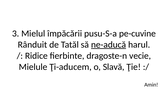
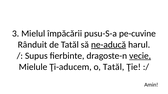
Ridice: Ridice -> Supus
vecie underline: none -> present
o Slavă: Slavă -> Tatăl
